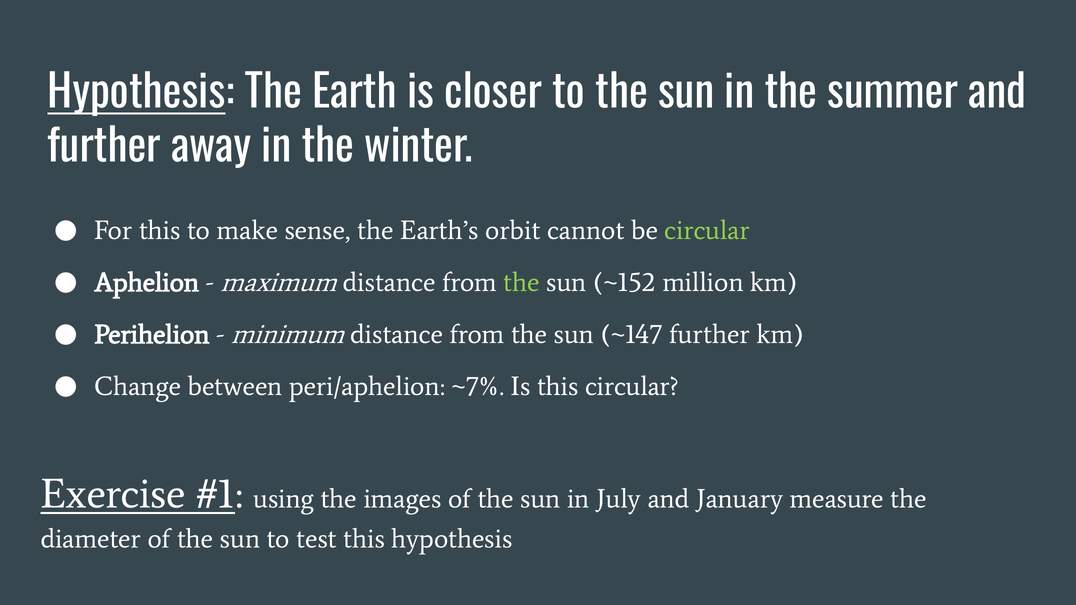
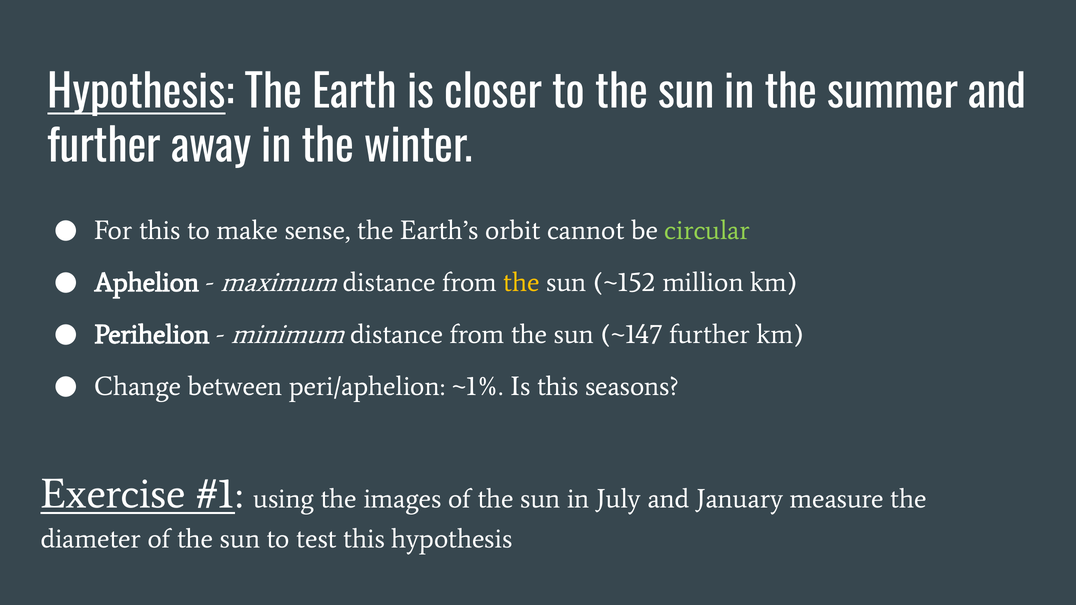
the at (522, 282) colour: light green -> yellow
~7%: ~7% -> ~1%
this circular: circular -> seasons
